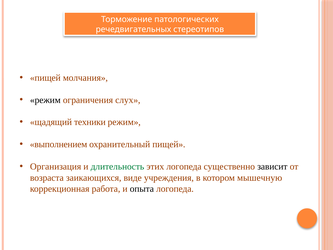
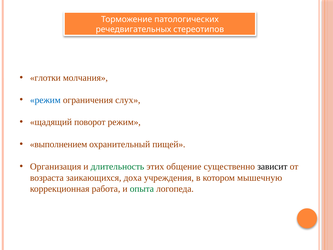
пищей at (45, 78): пищей -> глотки
режим at (45, 100) colour: black -> blue
техники: техники -> поворот
этих логопеда: логопеда -> общение
виде: виде -> доха
опыта colour: black -> green
